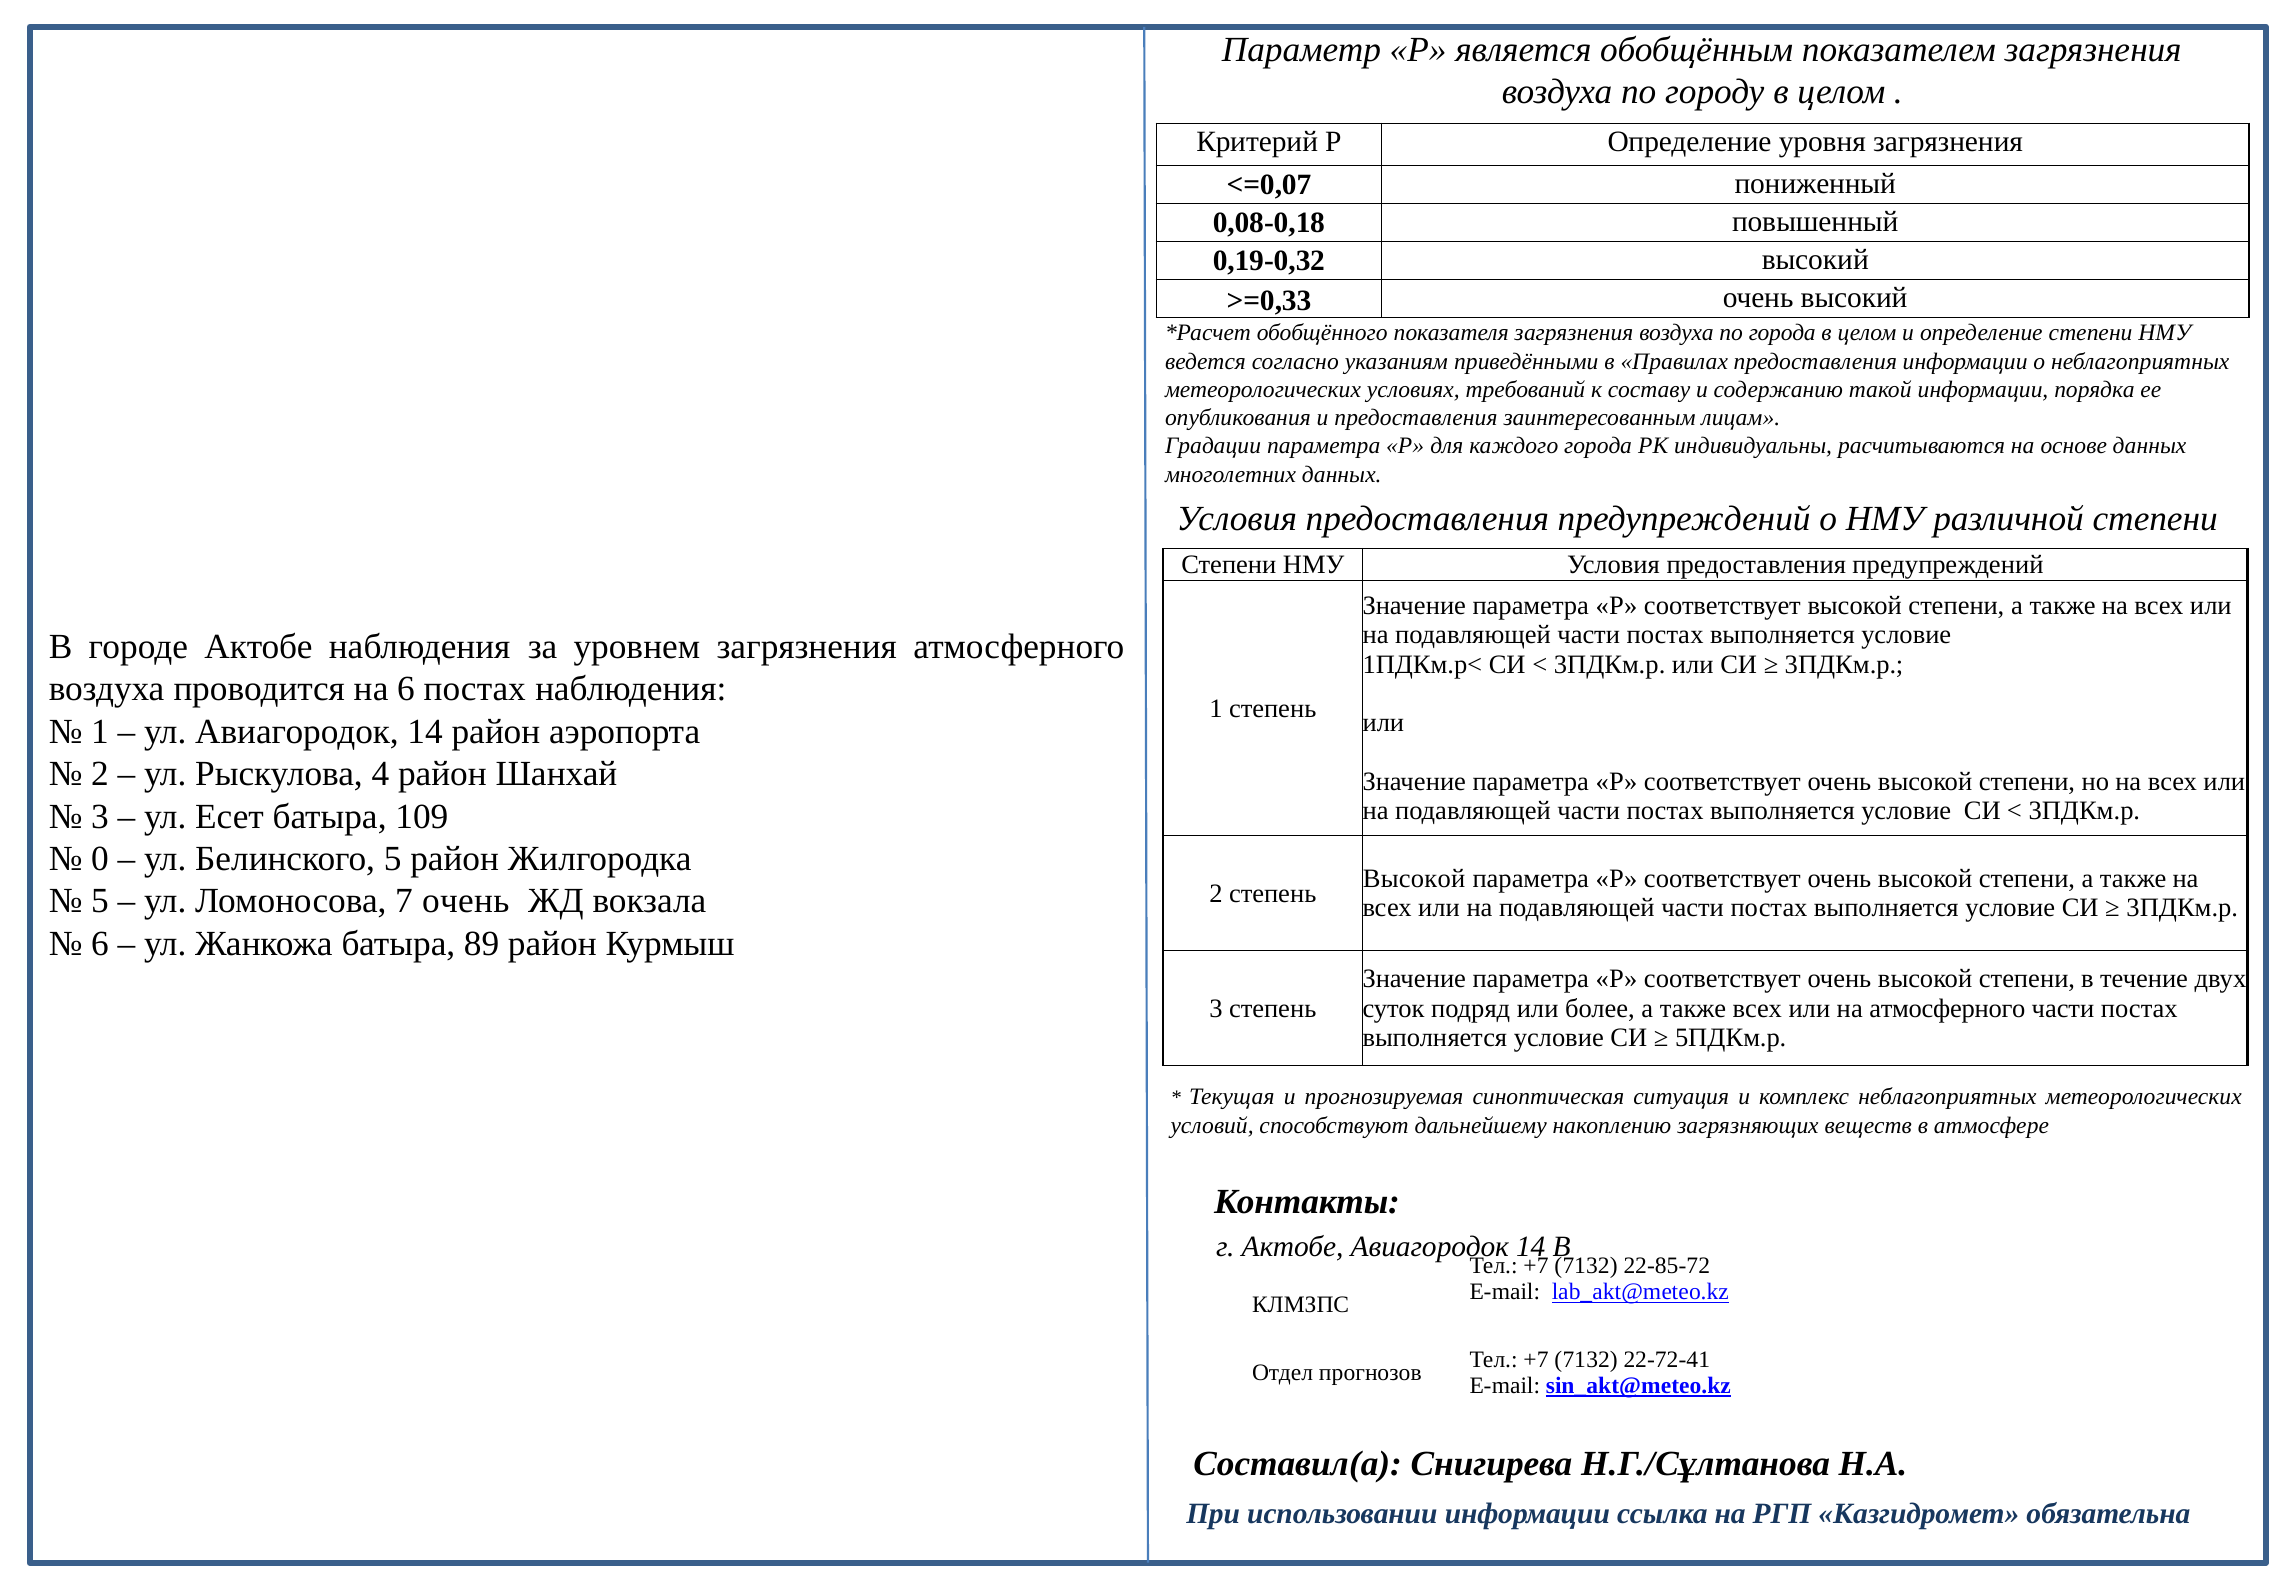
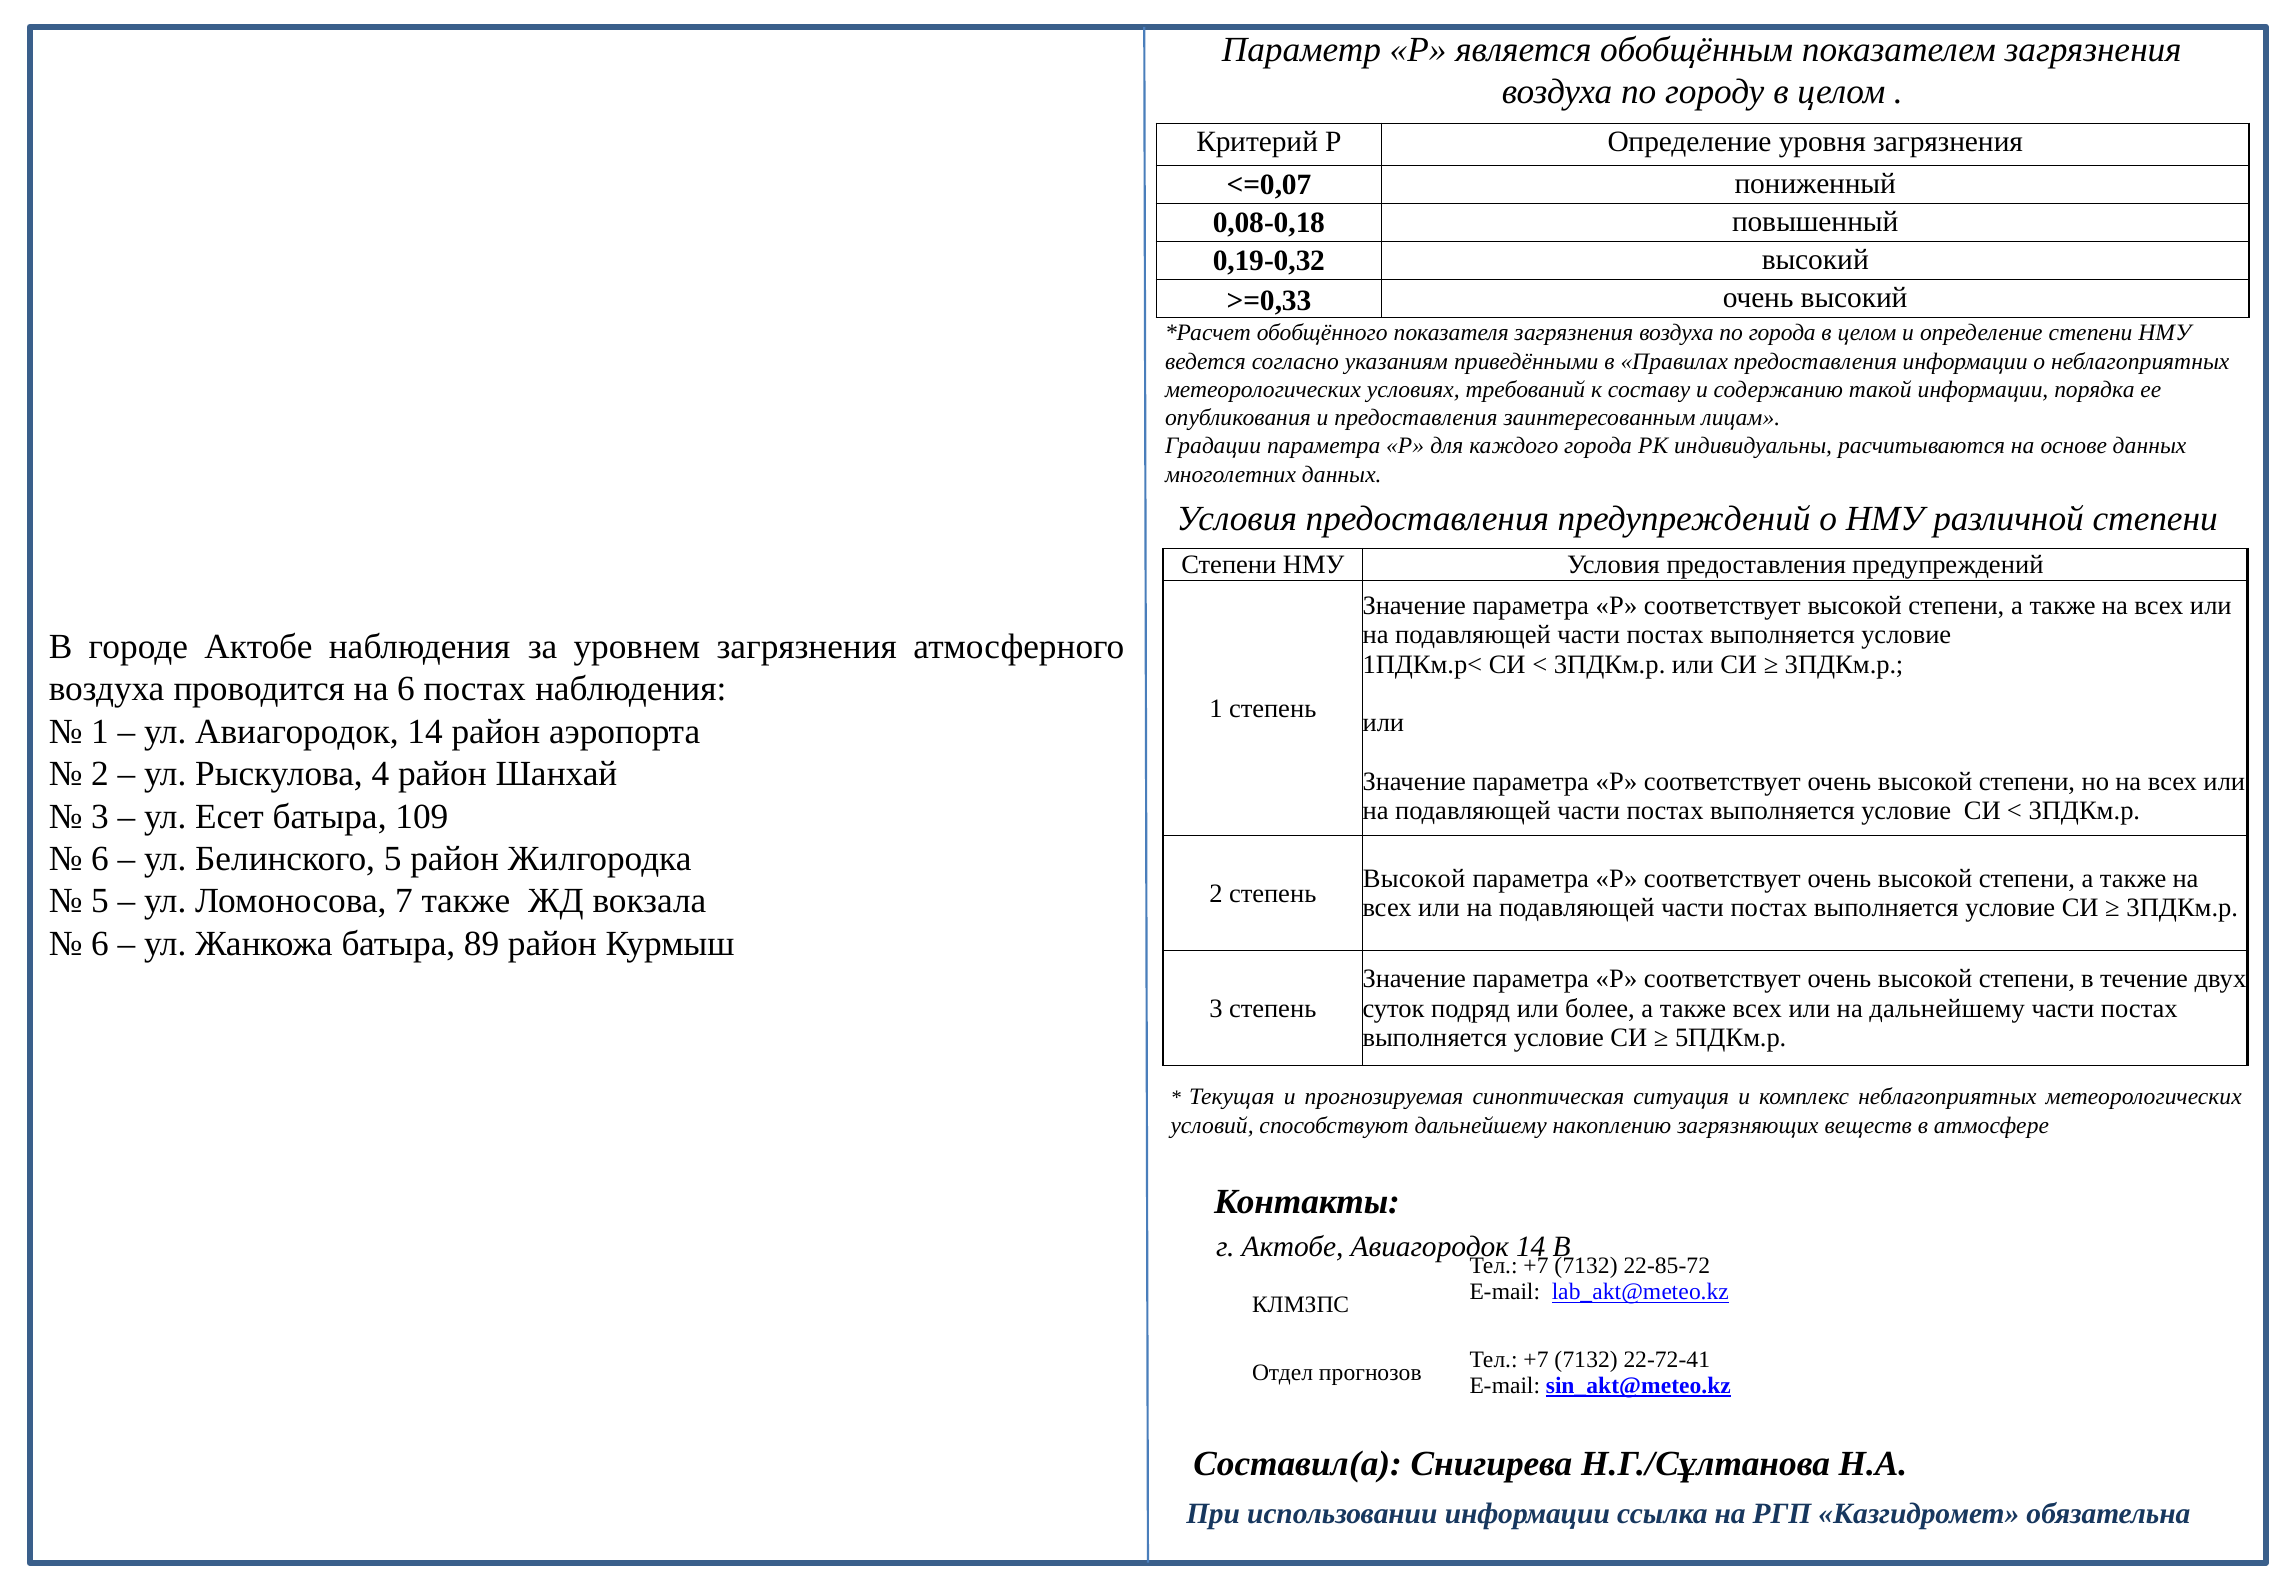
0 at (100, 859): 0 -> 6
7 очень: очень -> также
на атмосферного: атмосферного -> дальнейшему
